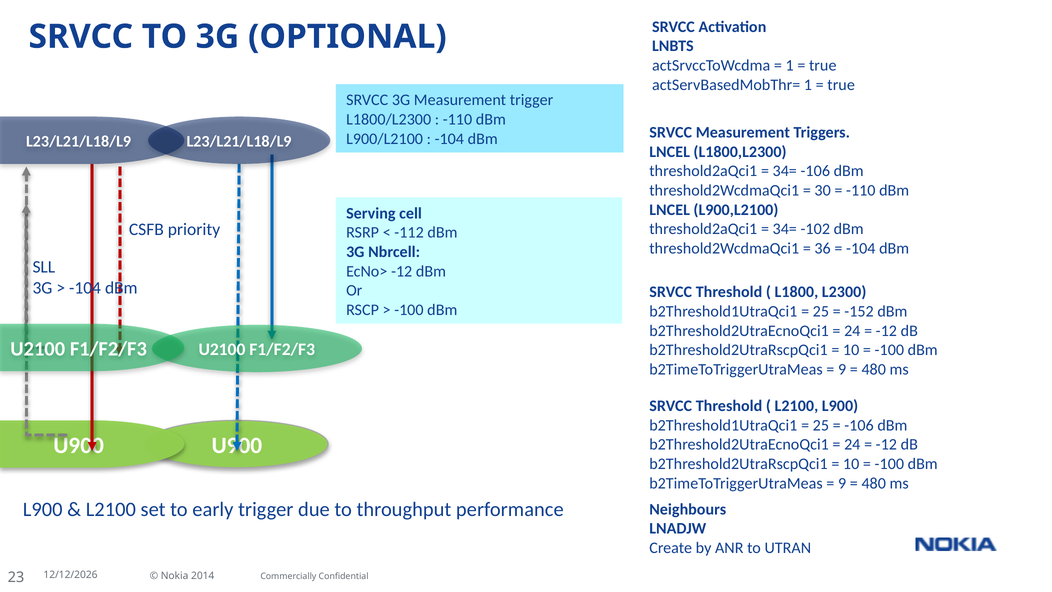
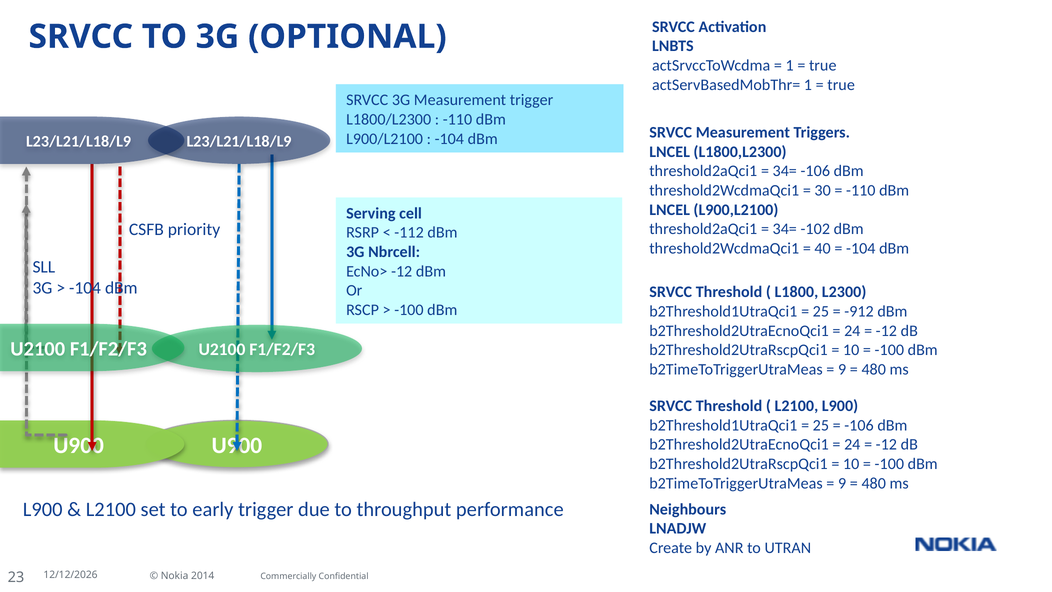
36: 36 -> 40
-152: -152 -> -912
